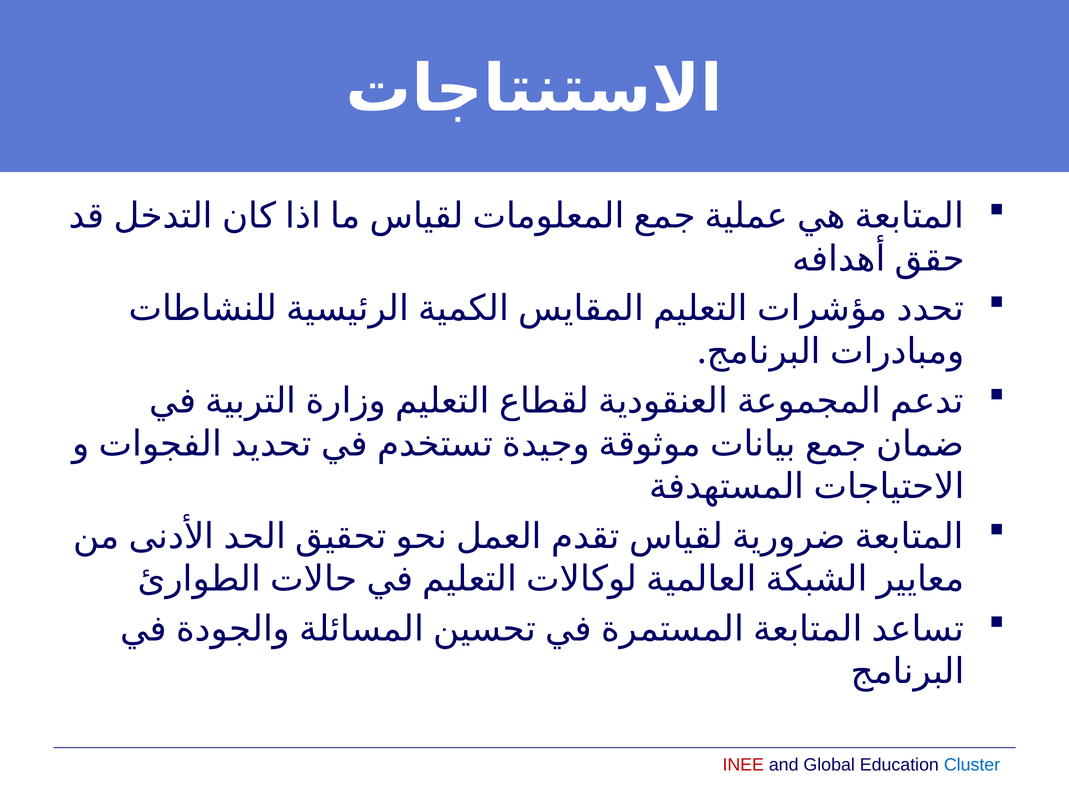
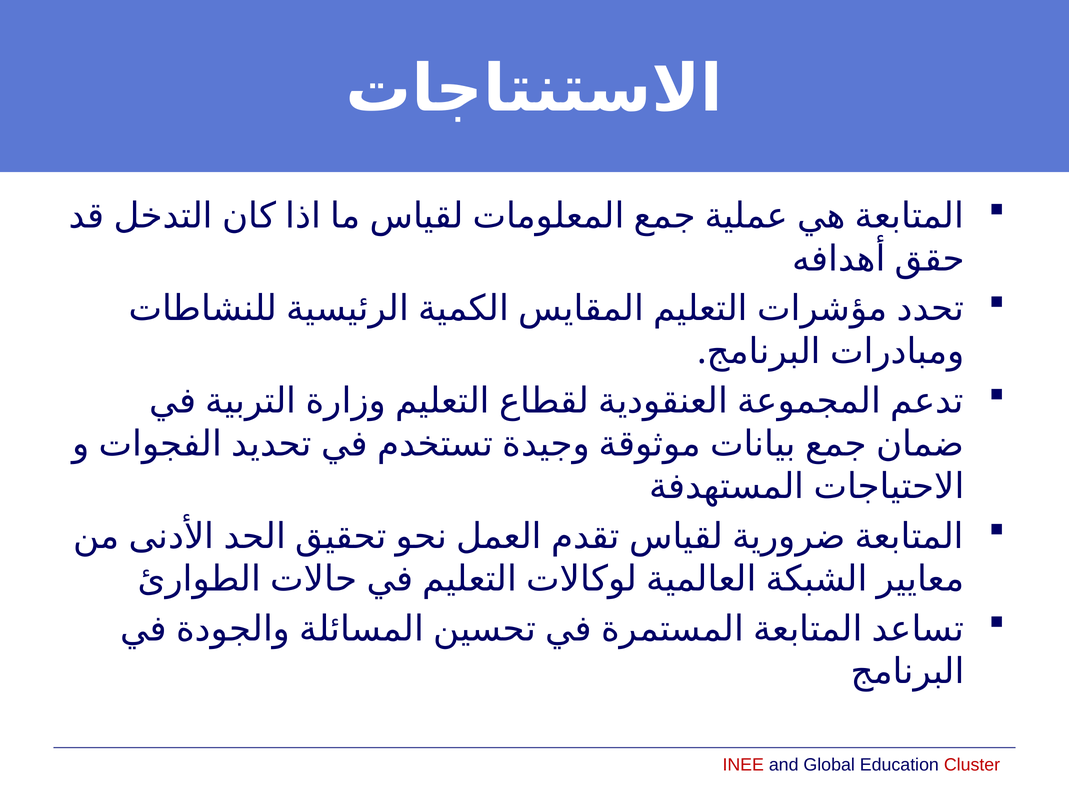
Cluster colour: blue -> red
